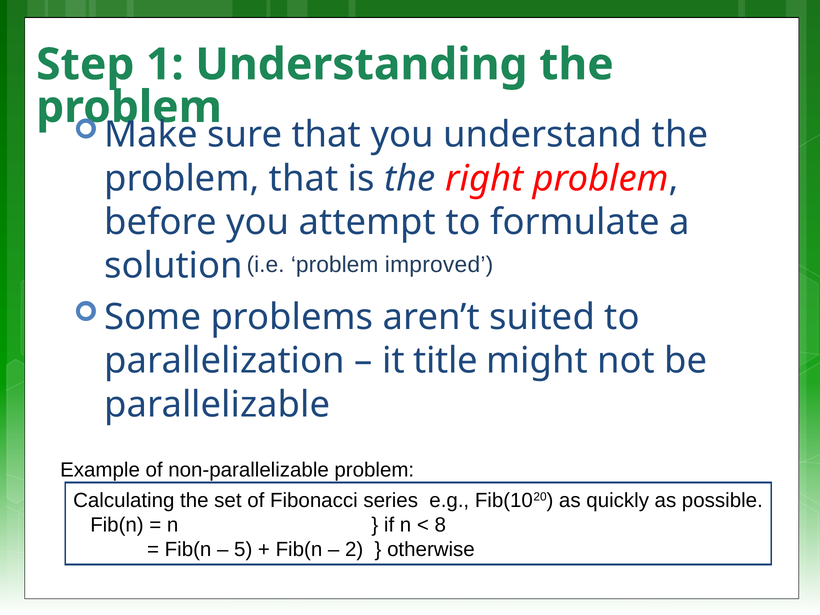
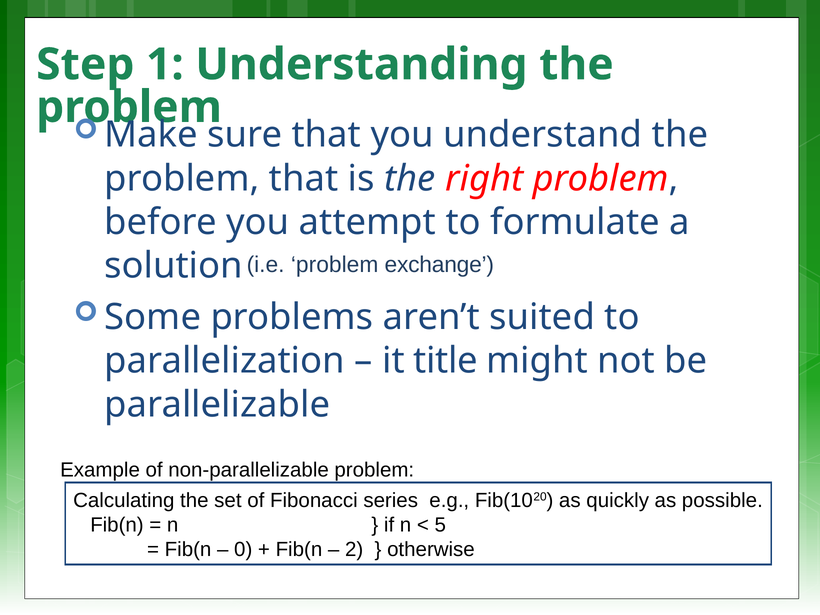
improved: improved -> exchange
8: 8 -> 5
5: 5 -> 0
